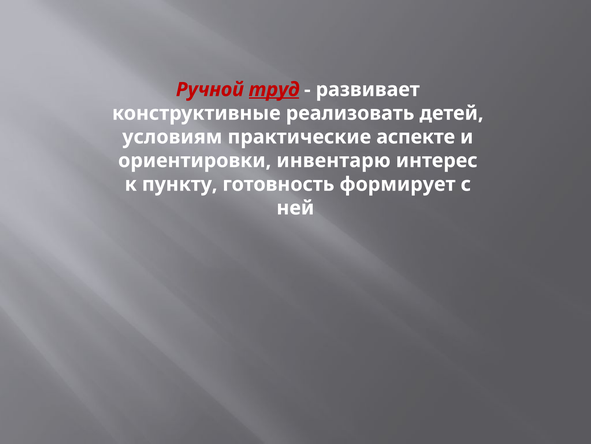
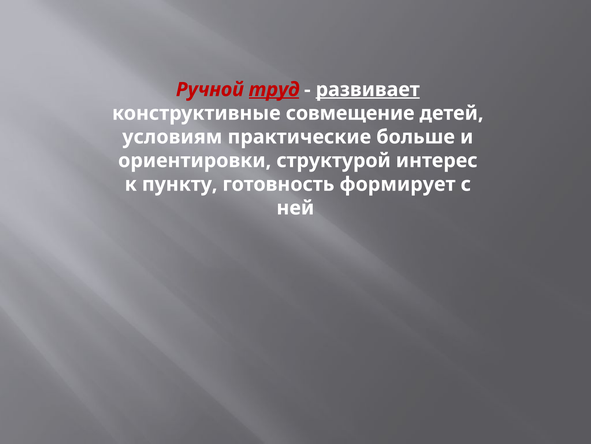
развивает underline: none -> present
реализовать: реализовать -> совмещение
аспекте: аспекте -> больше
инвентарю: инвентарю -> структурой
